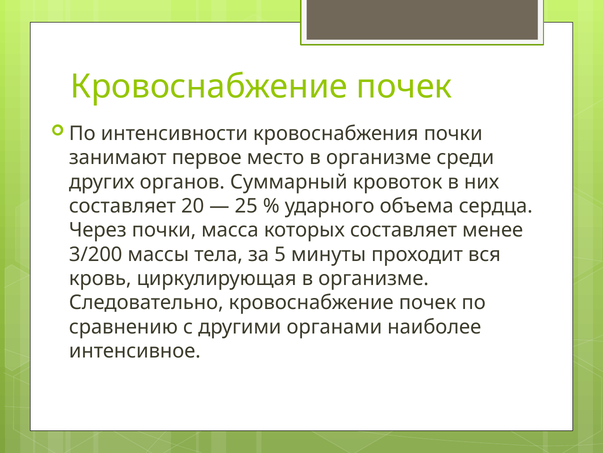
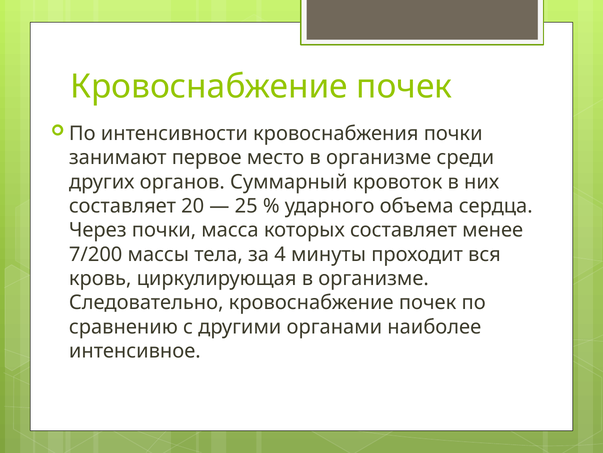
3/200: 3/200 -> 7/200
5: 5 -> 4
